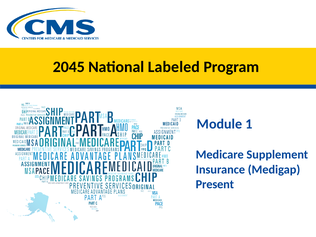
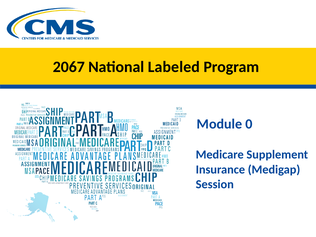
2045: 2045 -> 2067
1: 1 -> 0
Present: Present -> Session
